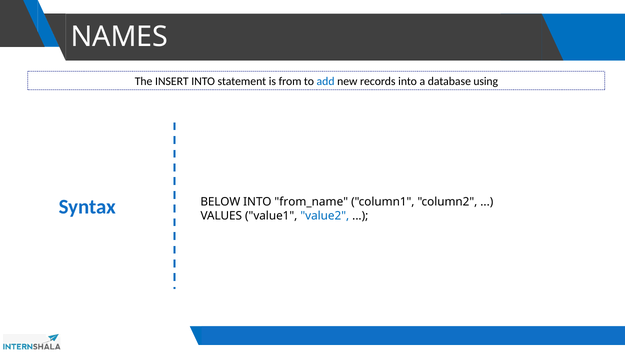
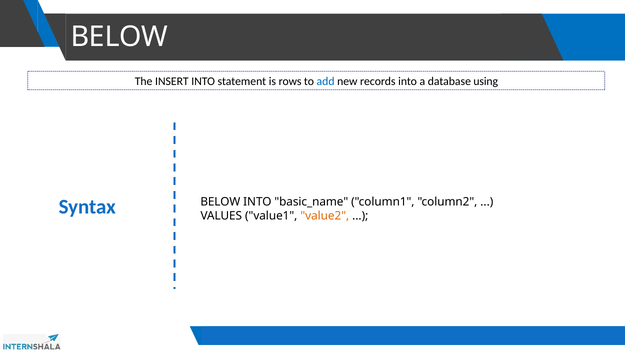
NAMES at (119, 37): NAMES -> BELOW
from: from -> rows
from_name: from_name -> basic_name
value2 colour: blue -> orange
